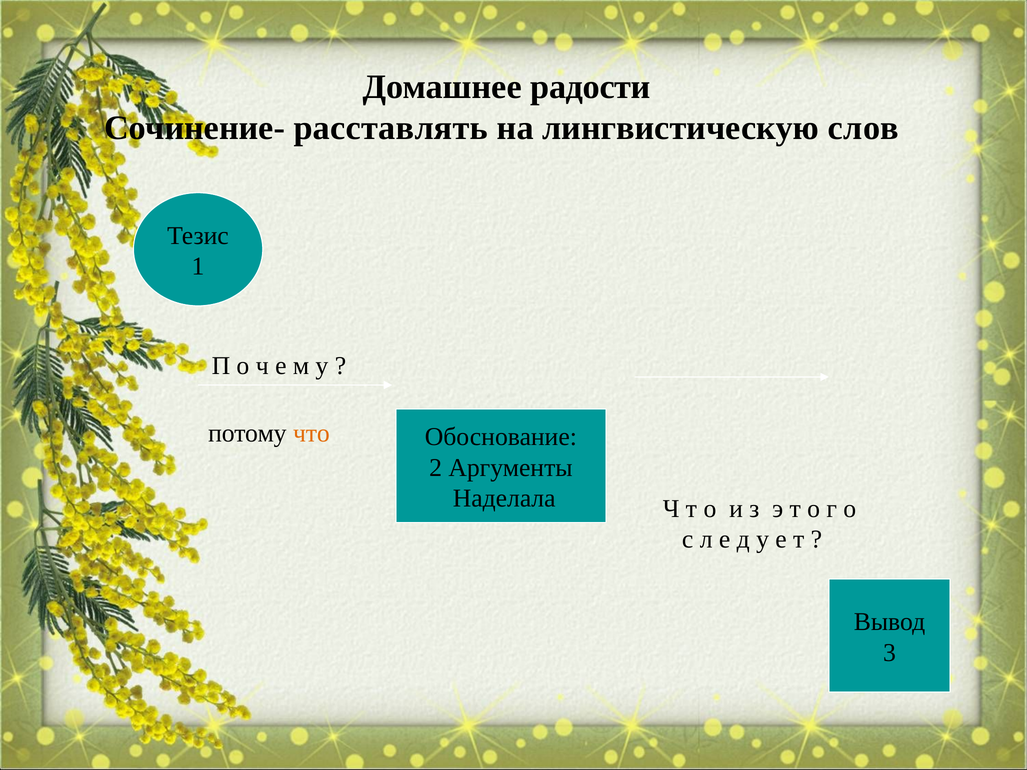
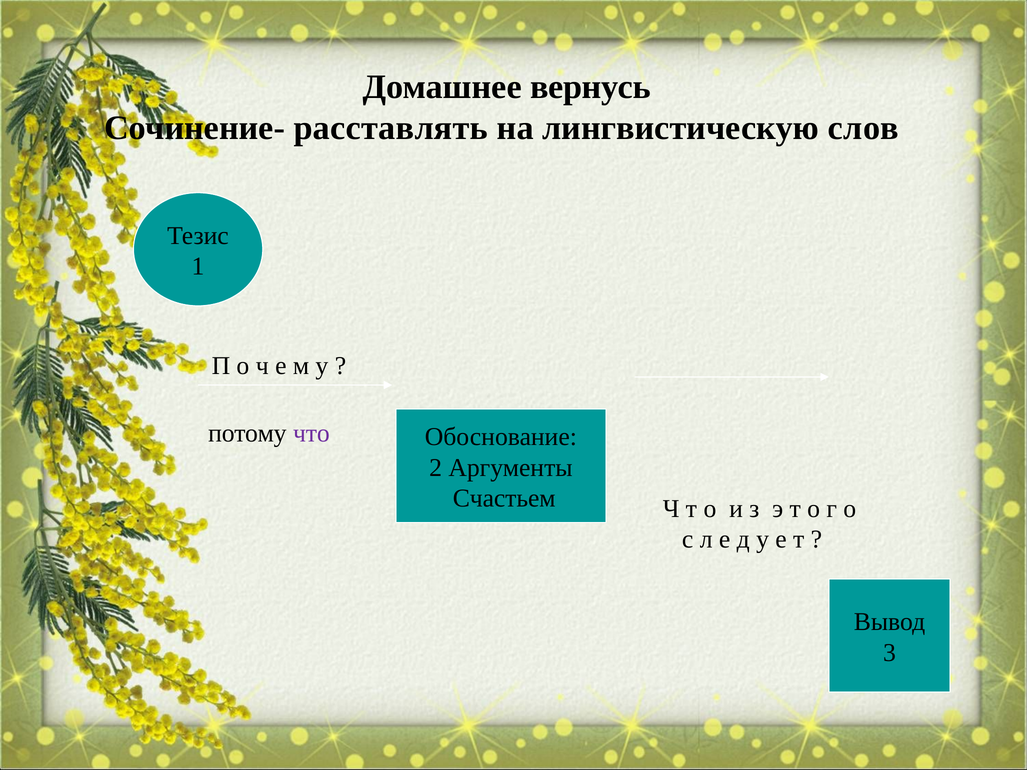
радости: радости -> вернусь
что colour: orange -> purple
Наделала: Наделала -> Счастьем
